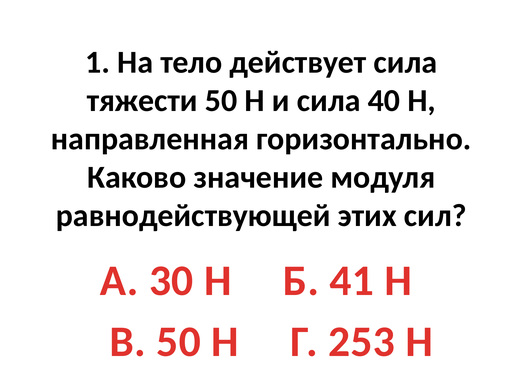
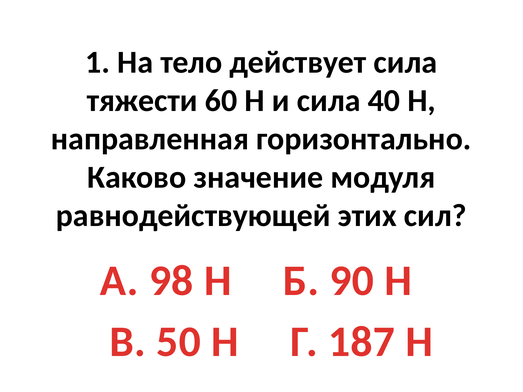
тяжести 50: 50 -> 60
30: 30 -> 98
41: 41 -> 90
253: 253 -> 187
